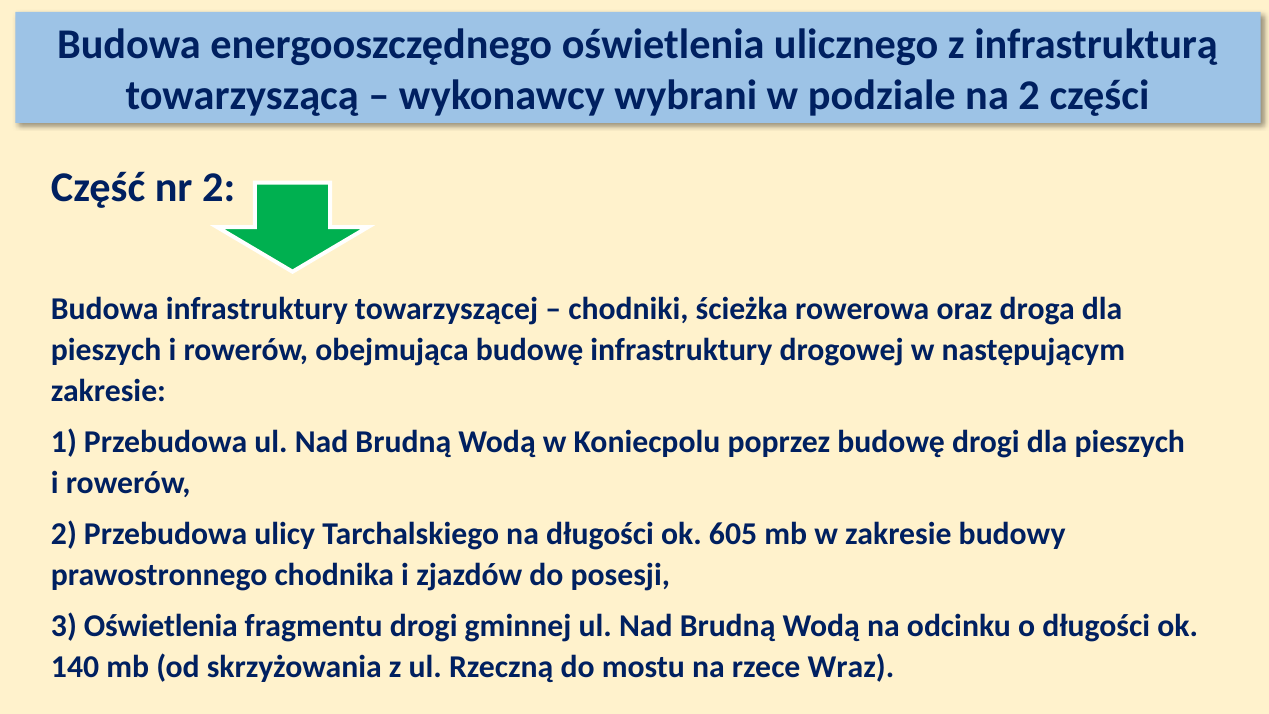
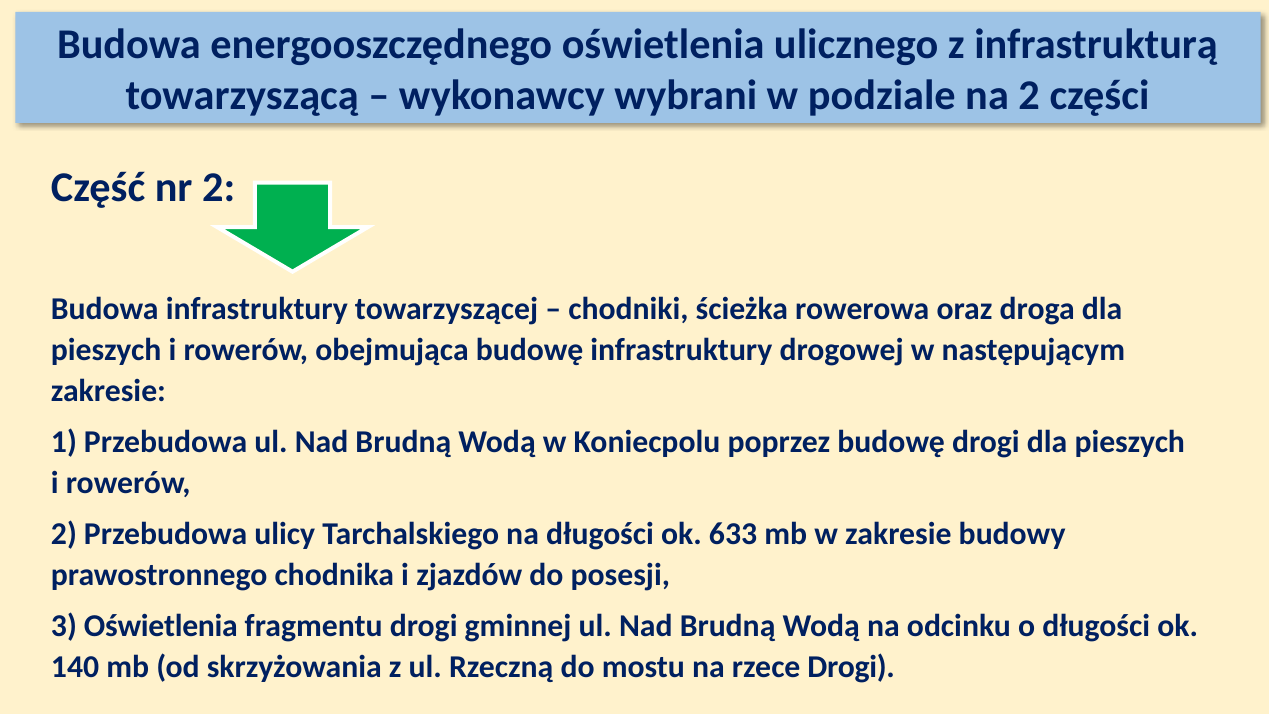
605: 605 -> 633
rzece Wraz: Wraz -> Drogi
